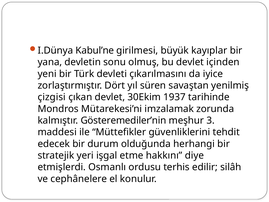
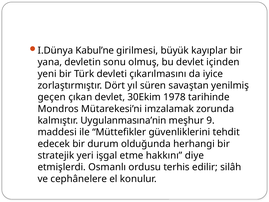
çizgisi: çizgisi -> geçen
1937: 1937 -> 1978
Gösteremediler’nin: Gösteremediler’nin -> Uygulanmasına’nin
3: 3 -> 9
